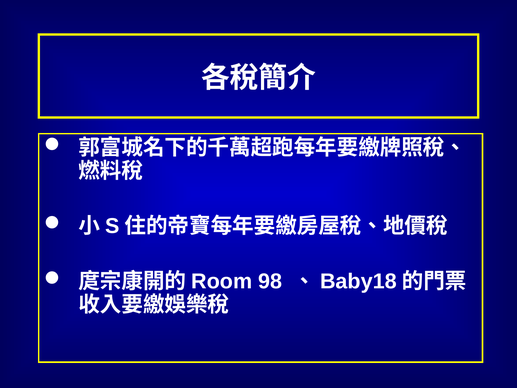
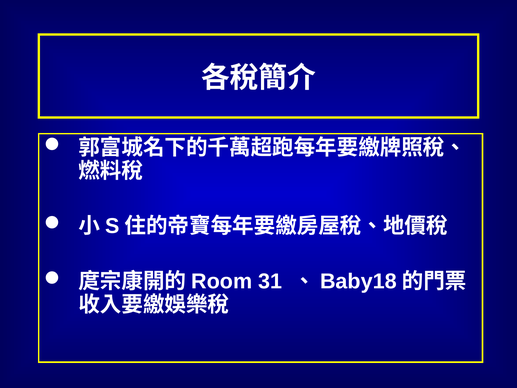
98: 98 -> 31
